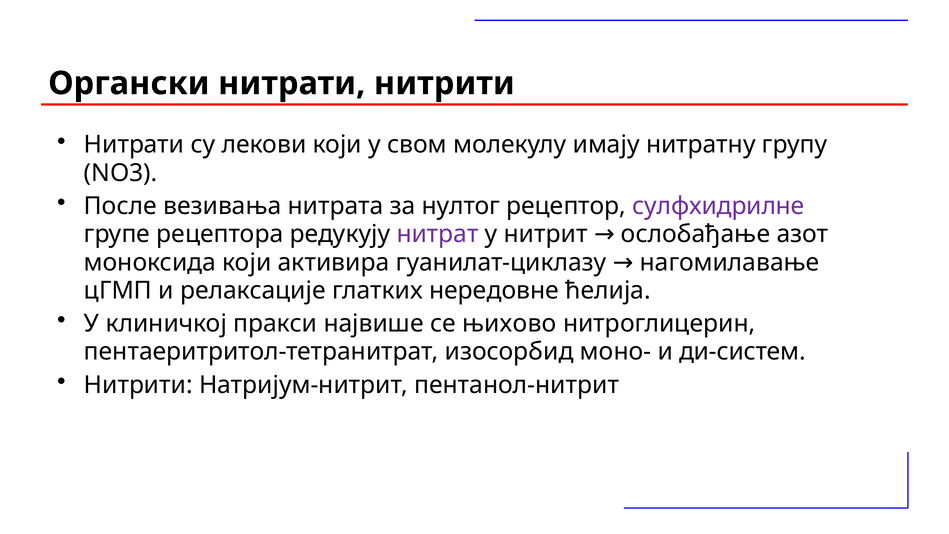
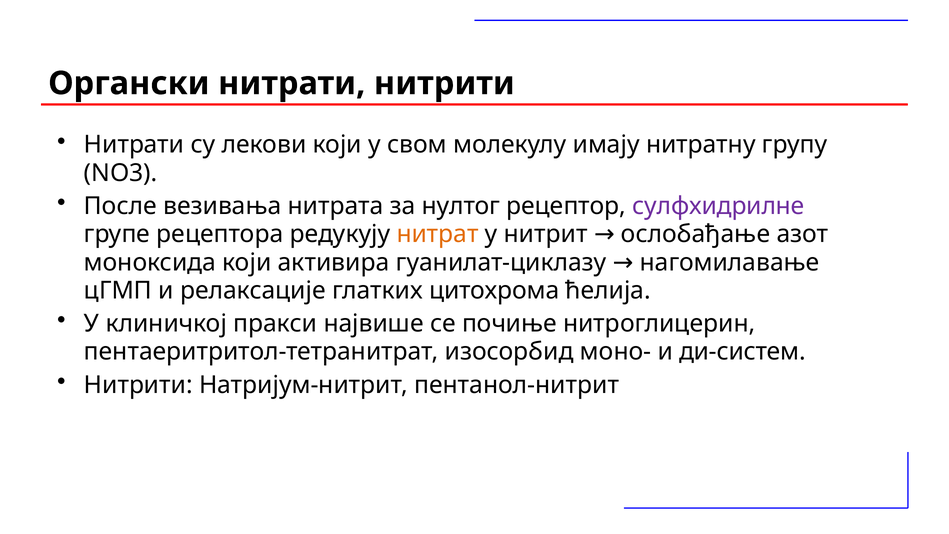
нитрат colour: purple -> orange
нередовне: нередовне -> цитохрома
њихово: њихово -> почиње
